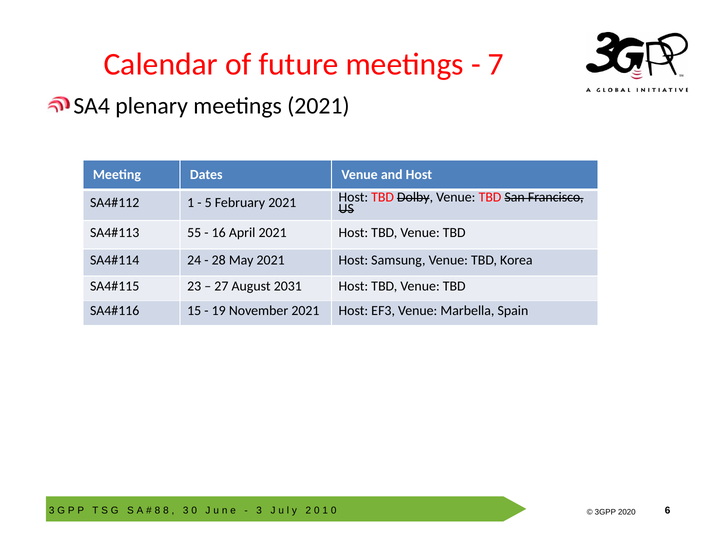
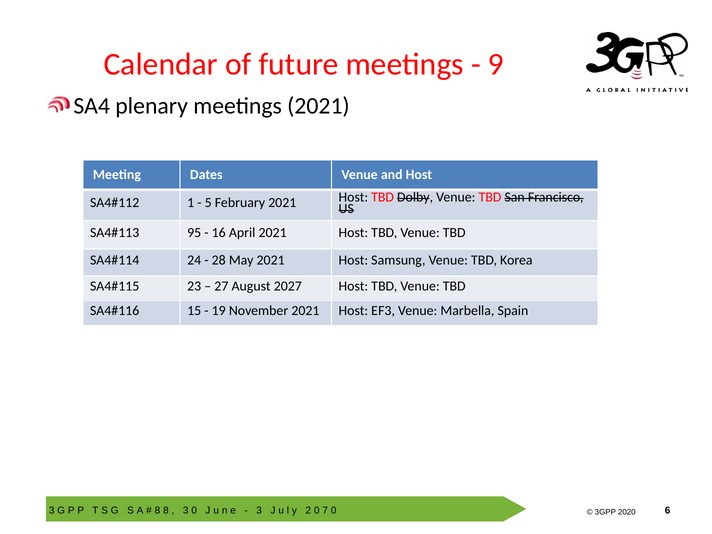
7: 7 -> 9
55: 55 -> 95
2031: 2031 -> 2027
1 at (325, 511): 1 -> 7
